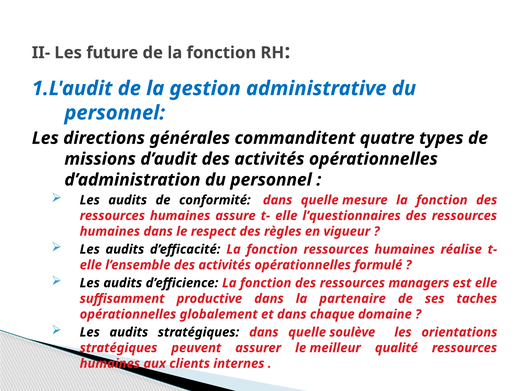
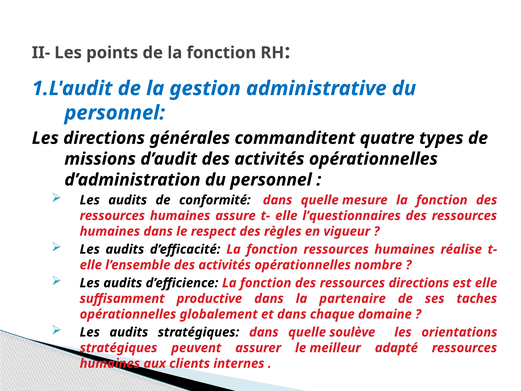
future: future -> points
formulé: formulé -> nombre
ressources managers: managers -> directions
qualité: qualité -> adapté
